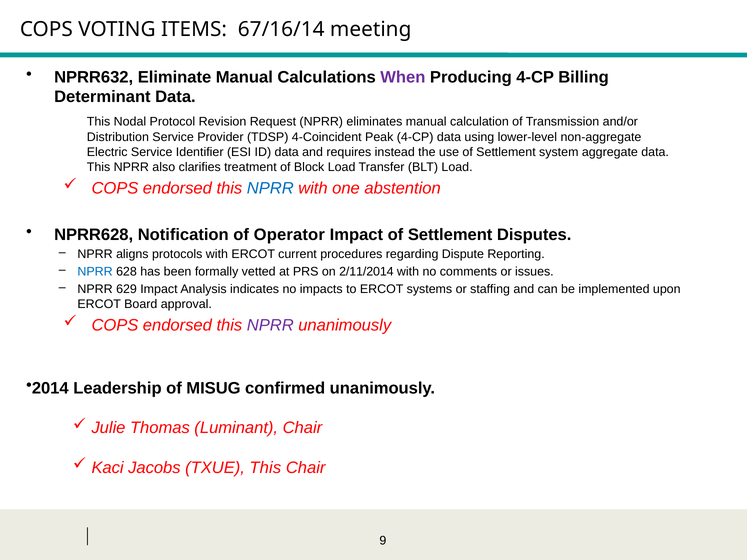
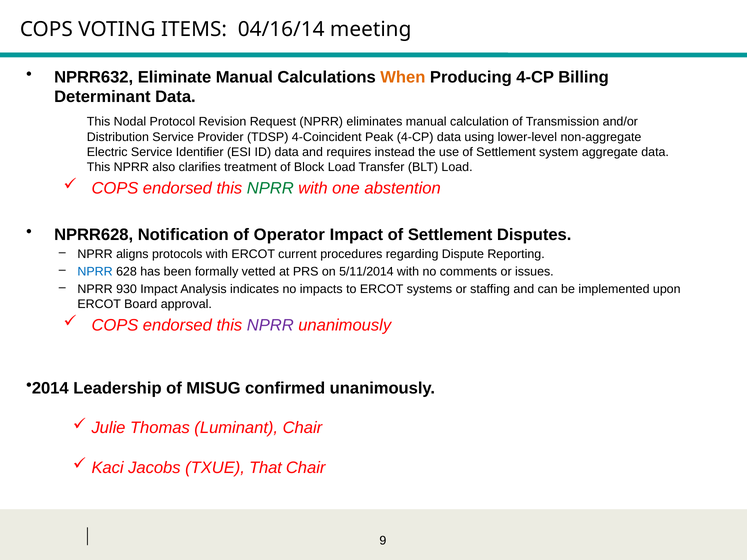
67/16/14: 67/16/14 -> 04/16/14
When colour: purple -> orange
NPRR at (270, 188) colour: blue -> green
2/11/2014: 2/11/2014 -> 5/11/2014
629: 629 -> 930
TXUE This: This -> That
